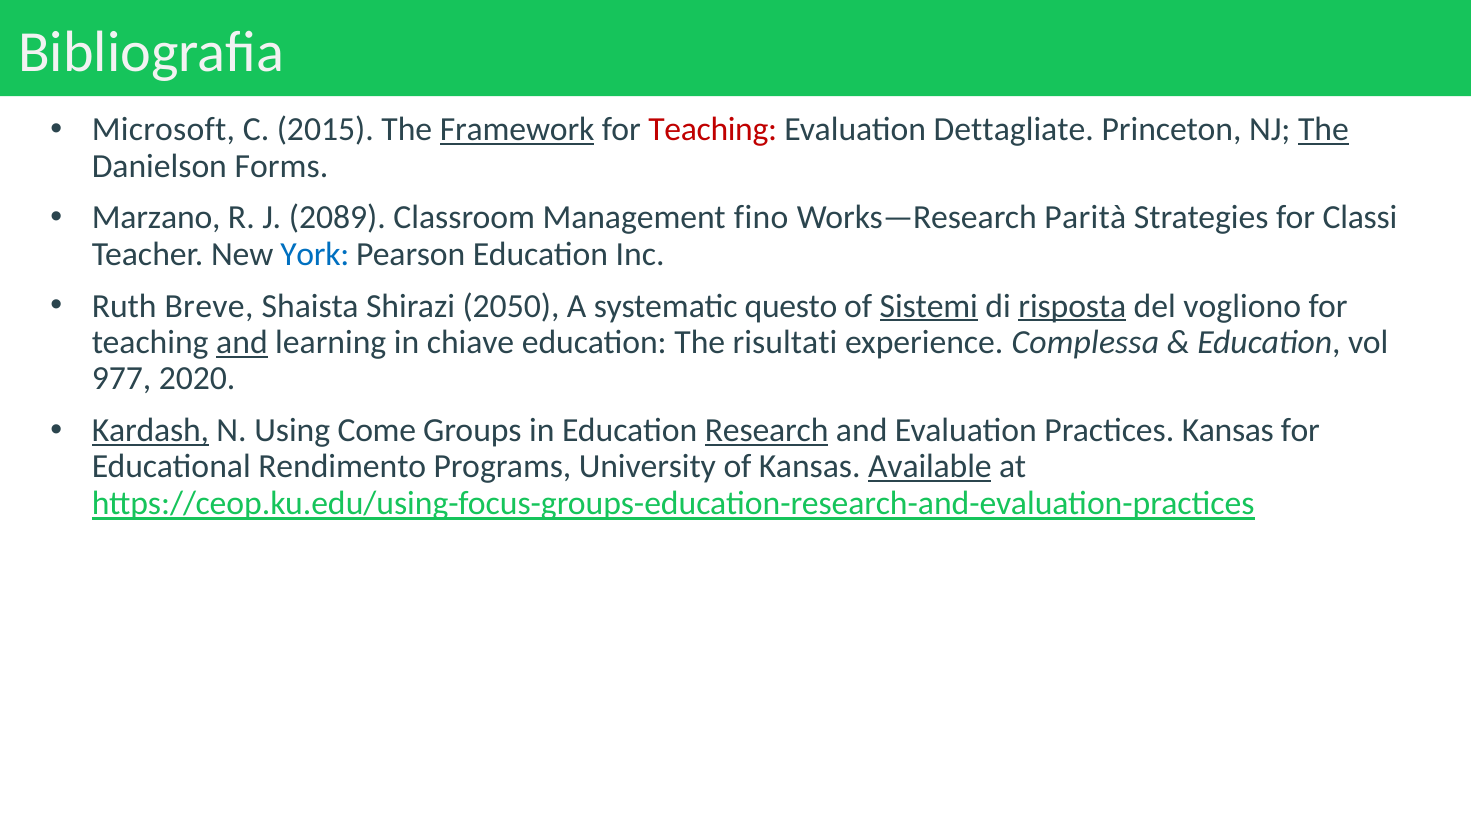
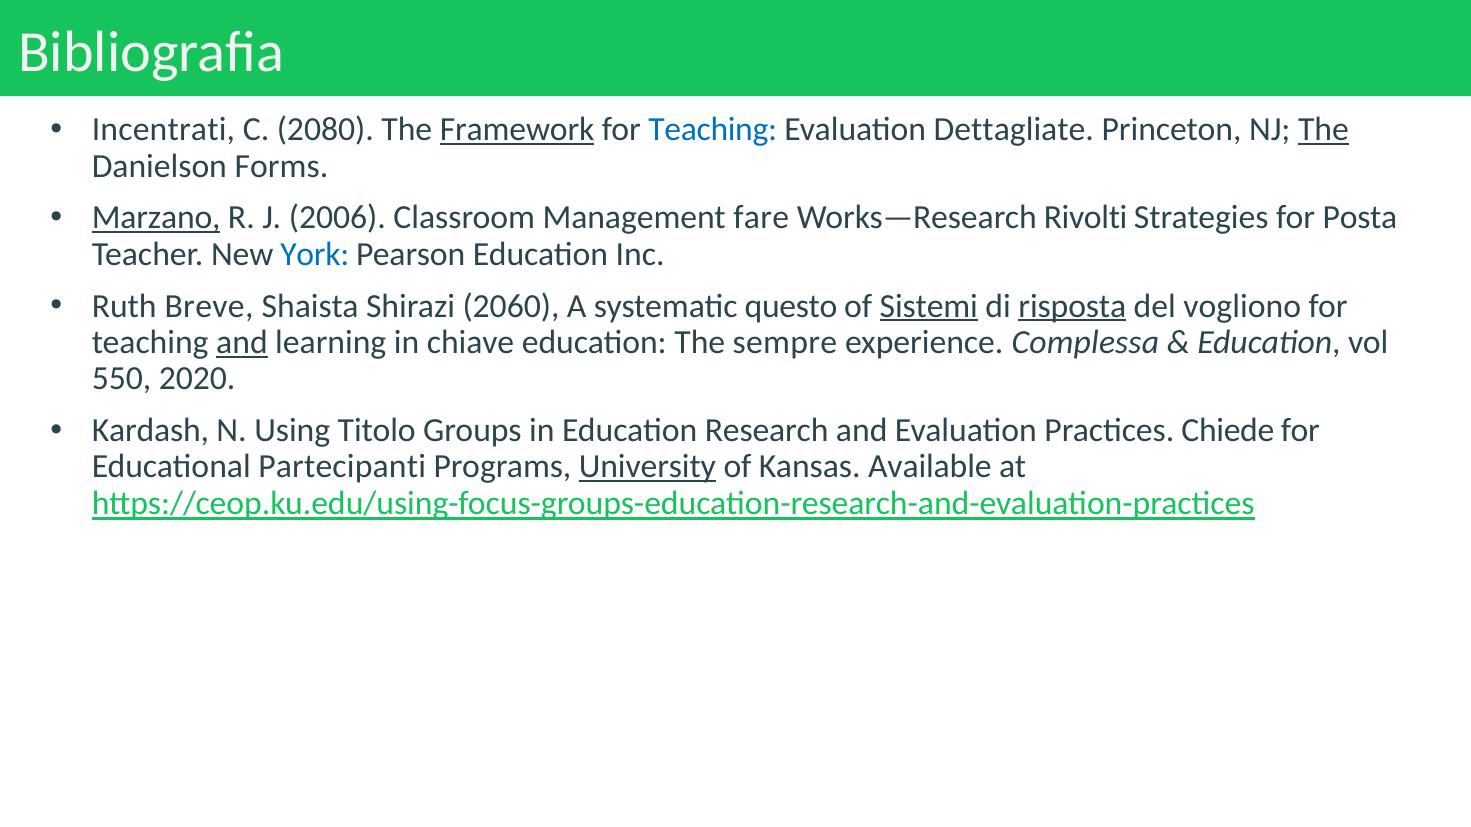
Microsoft: Microsoft -> Incentrati
2015: 2015 -> 2080
Teaching at (713, 130) colour: red -> blue
Marzano underline: none -> present
2089: 2089 -> 2006
fino: fino -> fare
Parità: Parità -> Rivolti
Classi: Classi -> Posta
2050: 2050 -> 2060
risultati: risultati -> sempre
977: 977 -> 550
Kardash underline: present -> none
Come: Come -> Titolo
Research underline: present -> none
Practices Kansas: Kansas -> Chiede
Rendimento: Rendimento -> Partecipanti
University underline: none -> present
Available underline: present -> none
